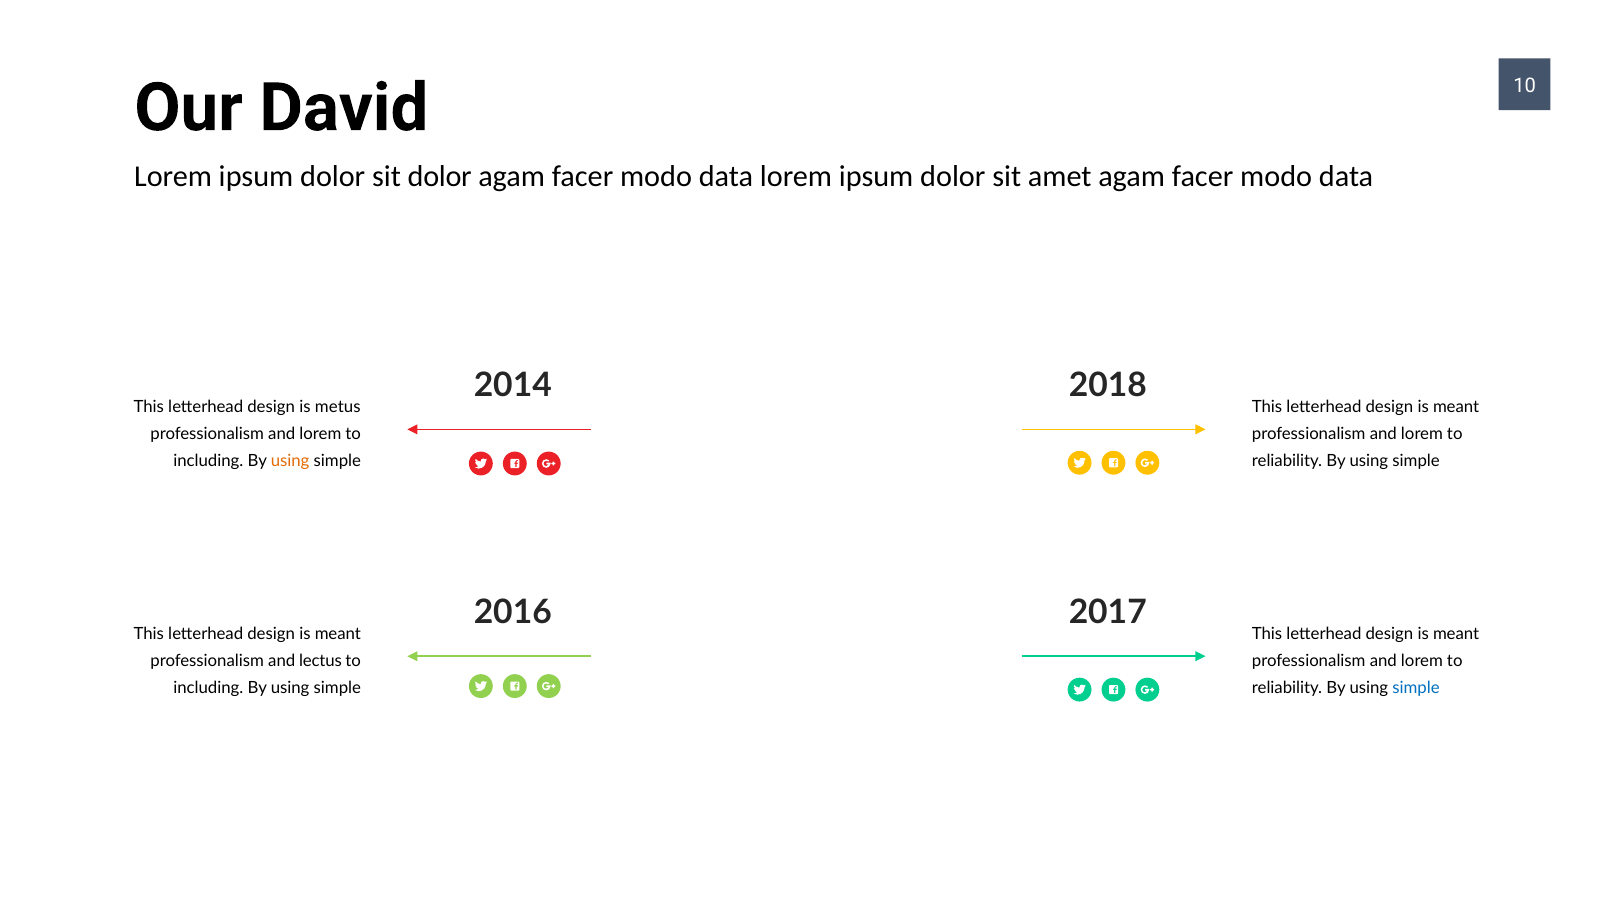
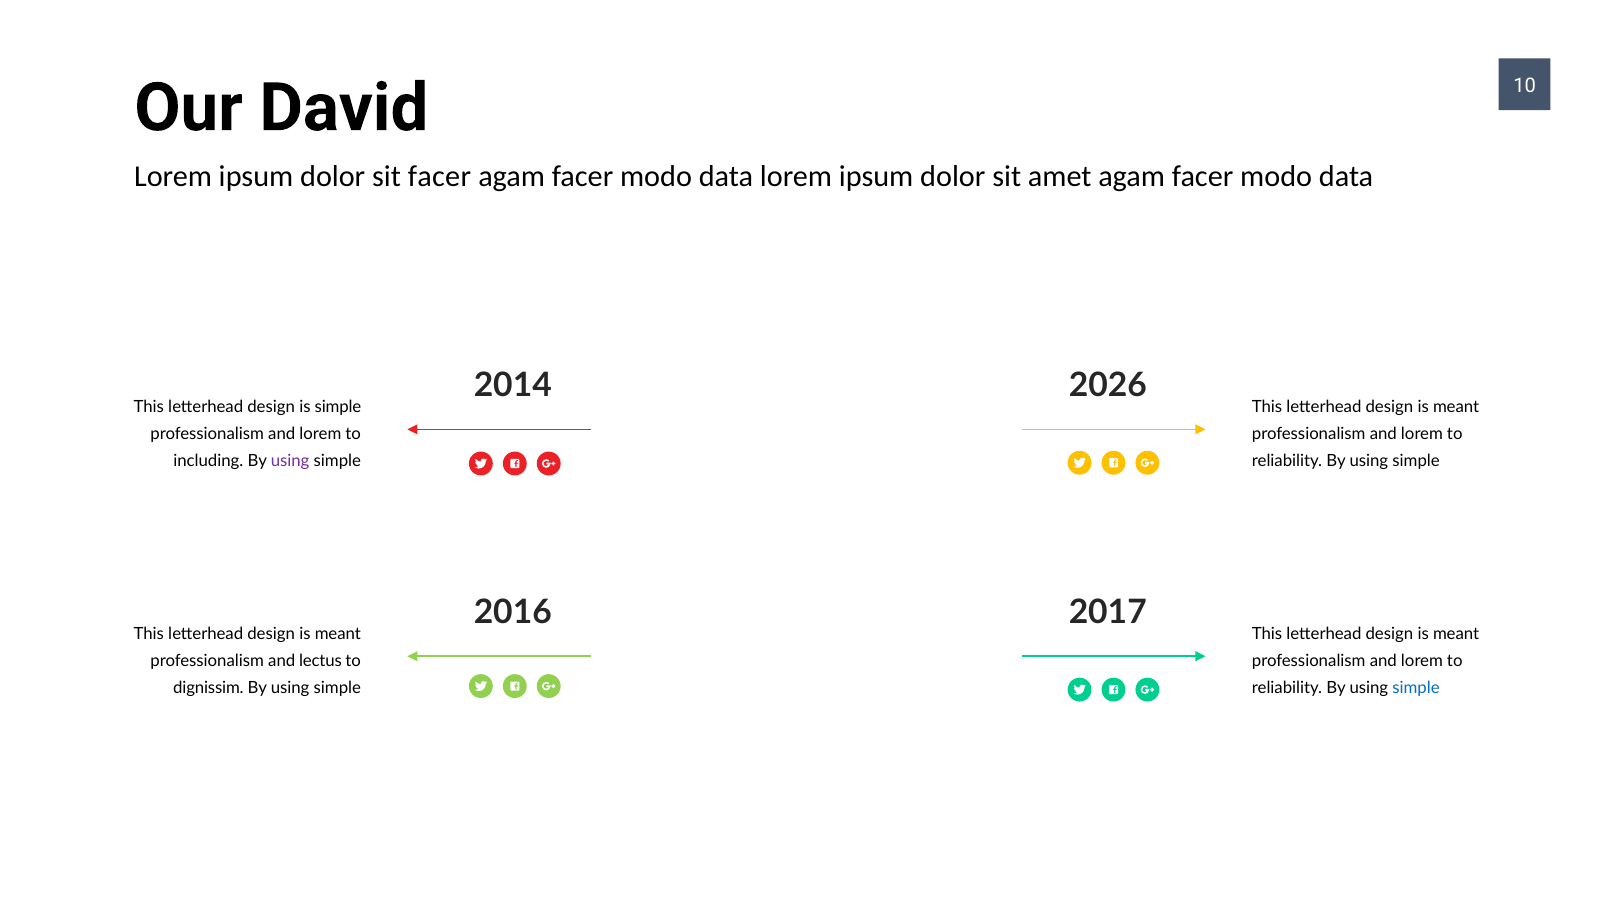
sit dolor: dolor -> facer
2018: 2018 -> 2026
is metus: metus -> simple
using at (290, 461) colour: orange -> purple
including at (208, 688): including -> dignissim
